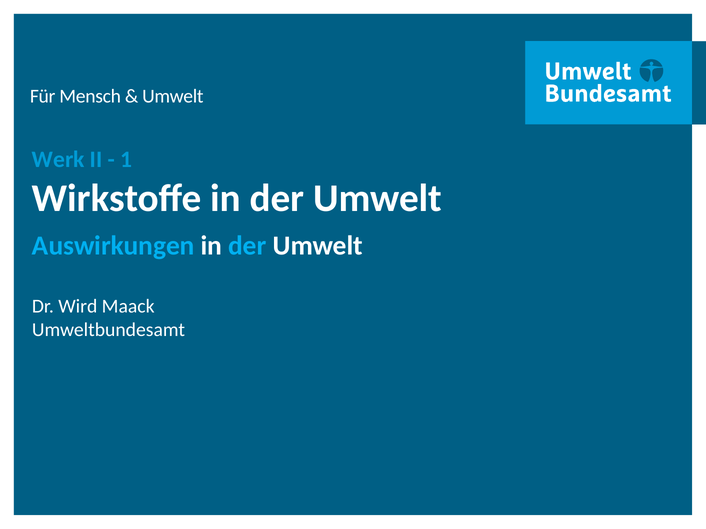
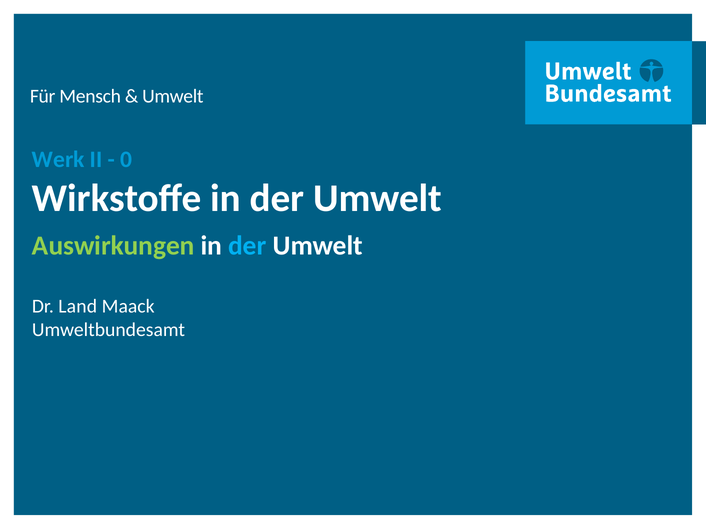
1: 1 -> 0
Auswirkungen colour: light blue -> light green
Wird: Wird -> Land
